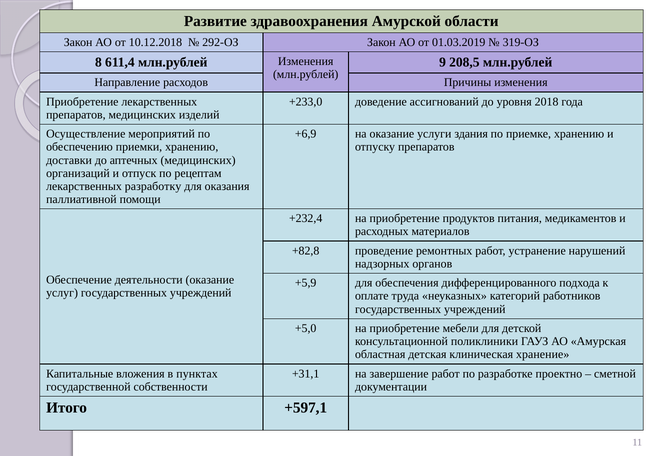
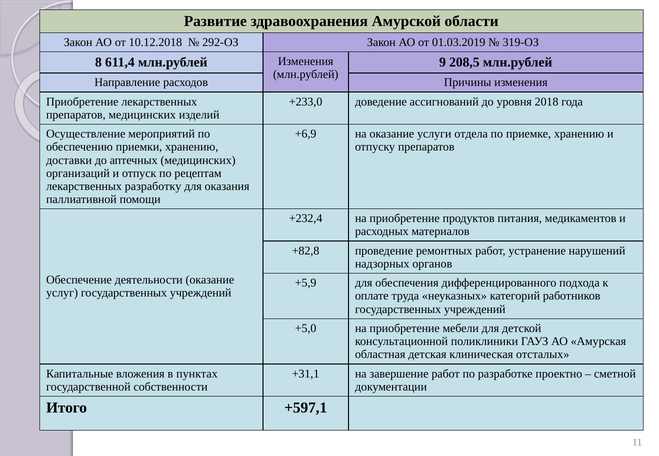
здания: здания -> отдела
хранение: хранение -> отсталых
